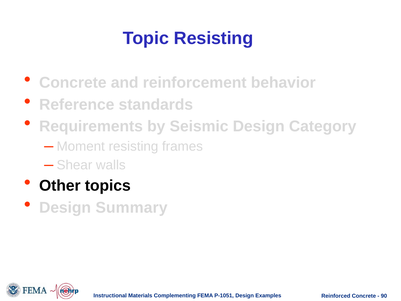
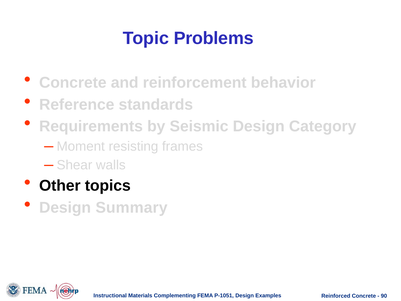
Topic Resisting: Resisting -> Problems
